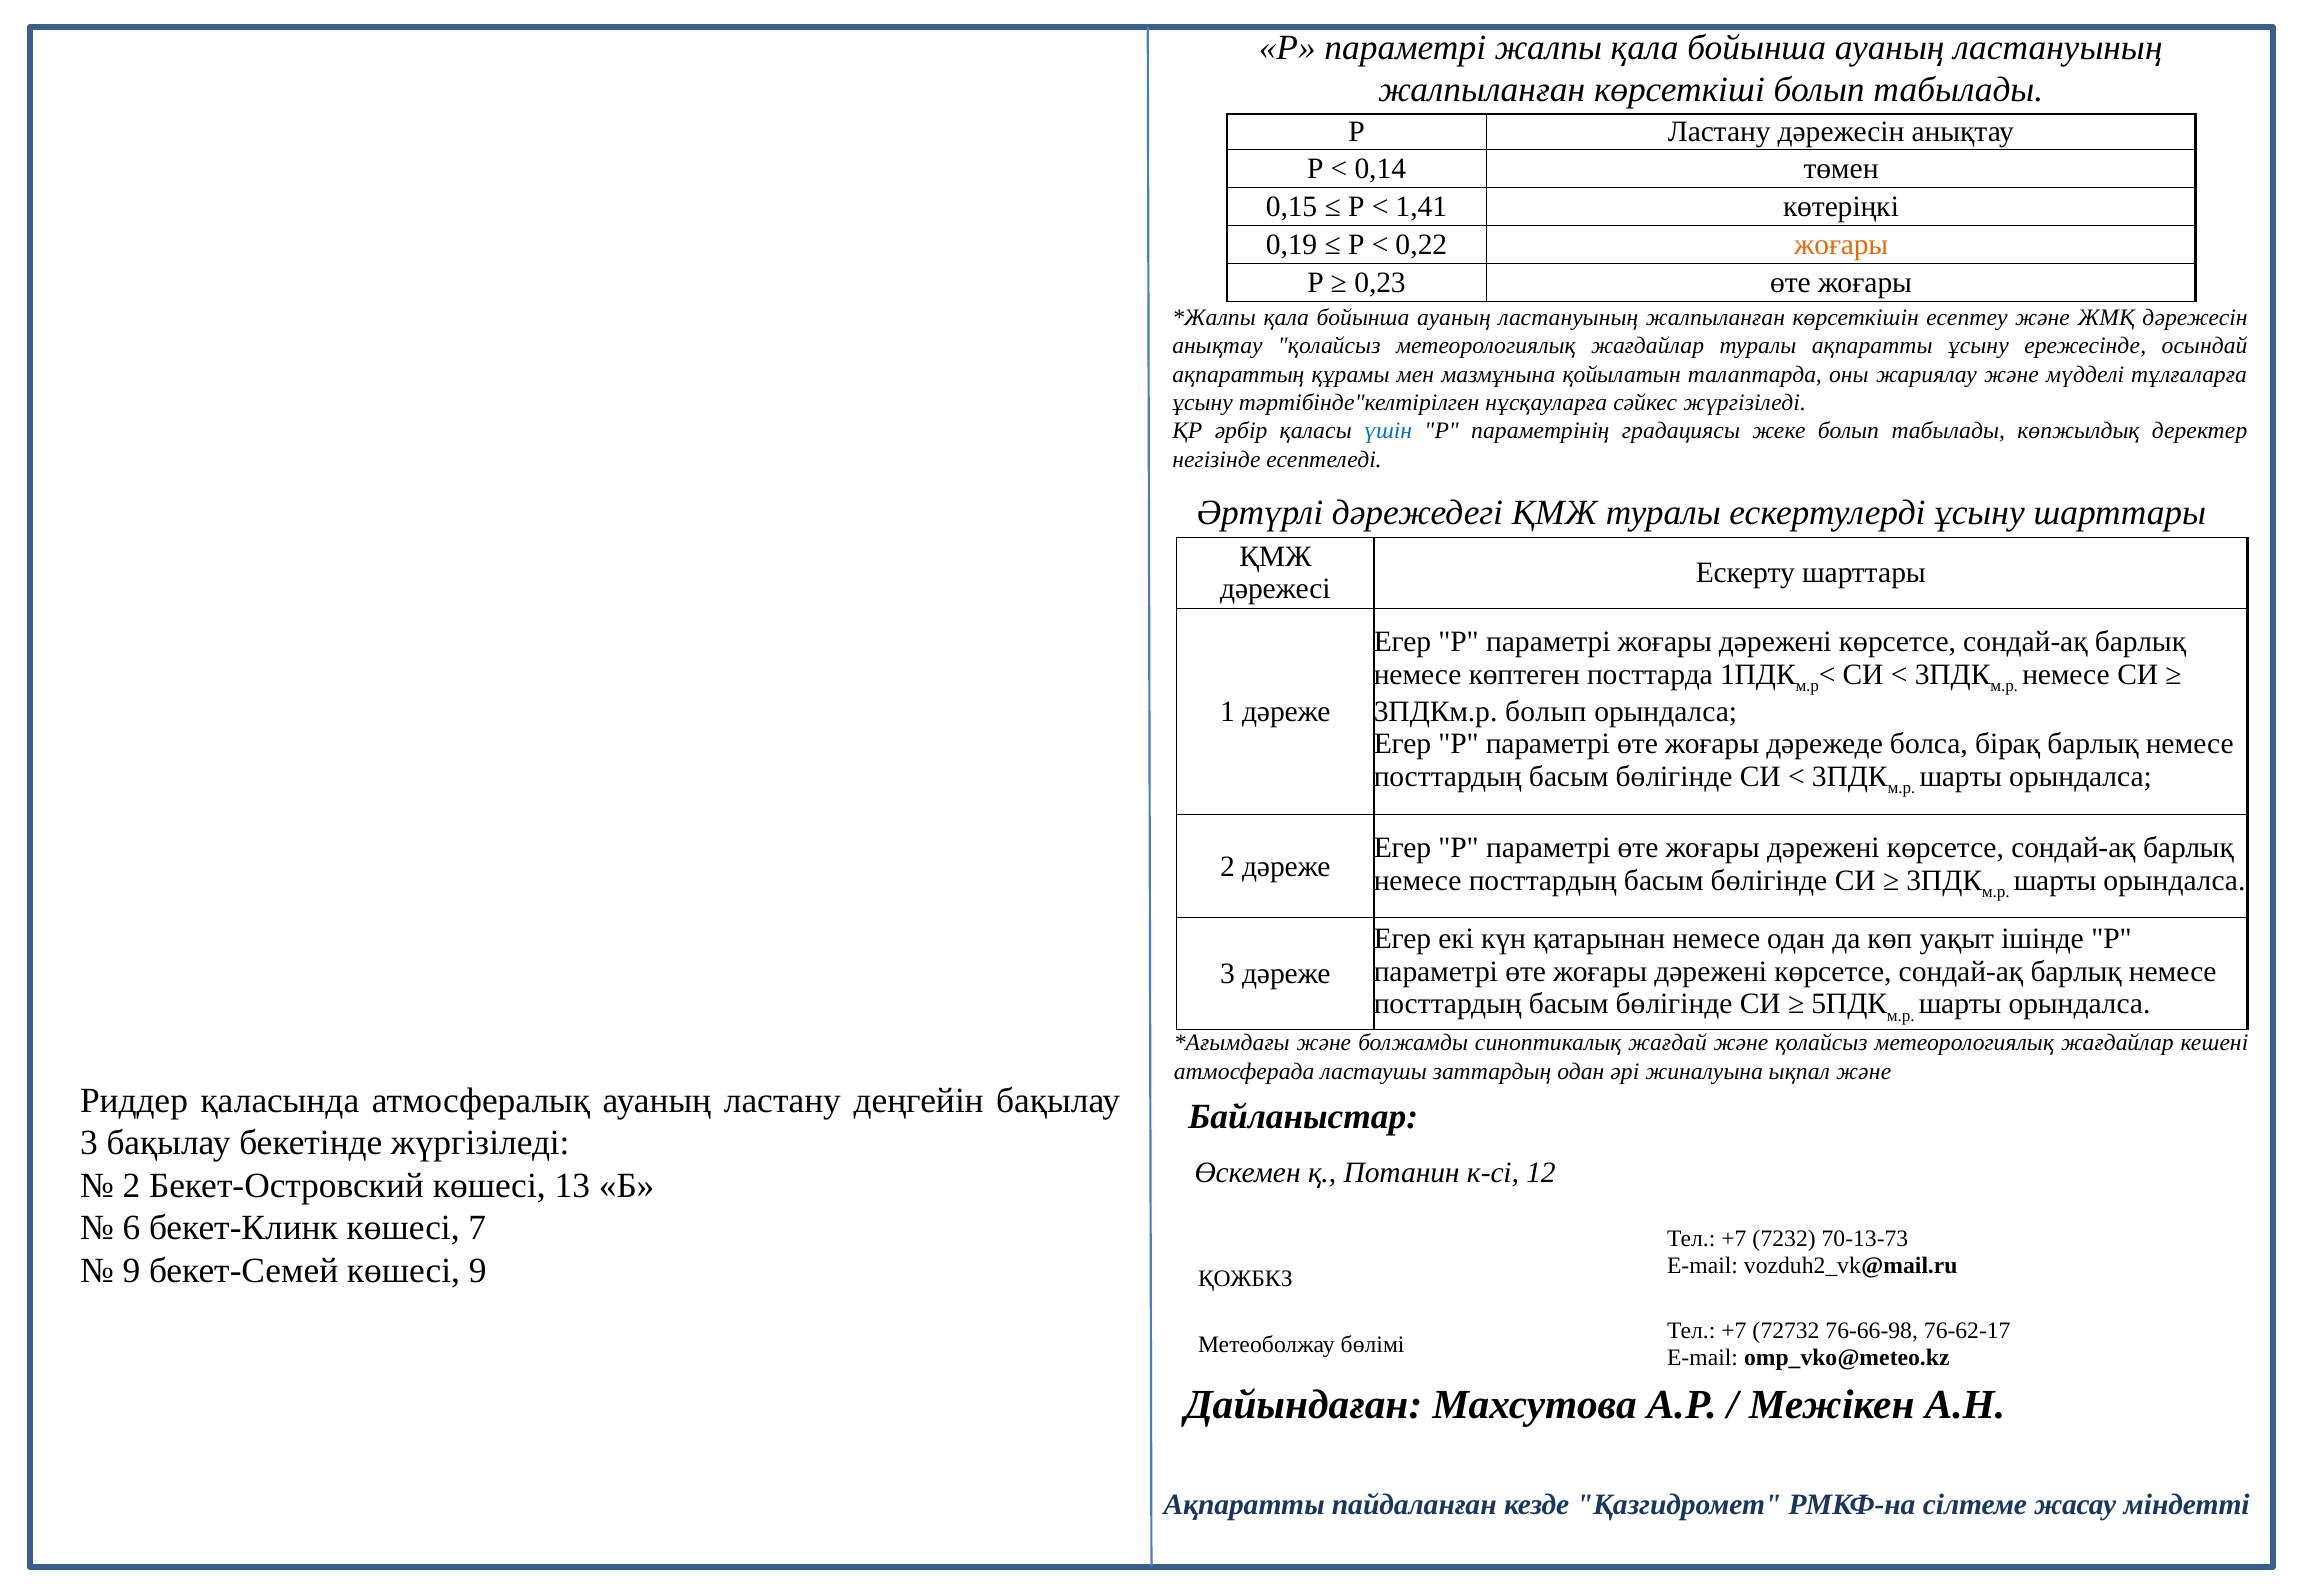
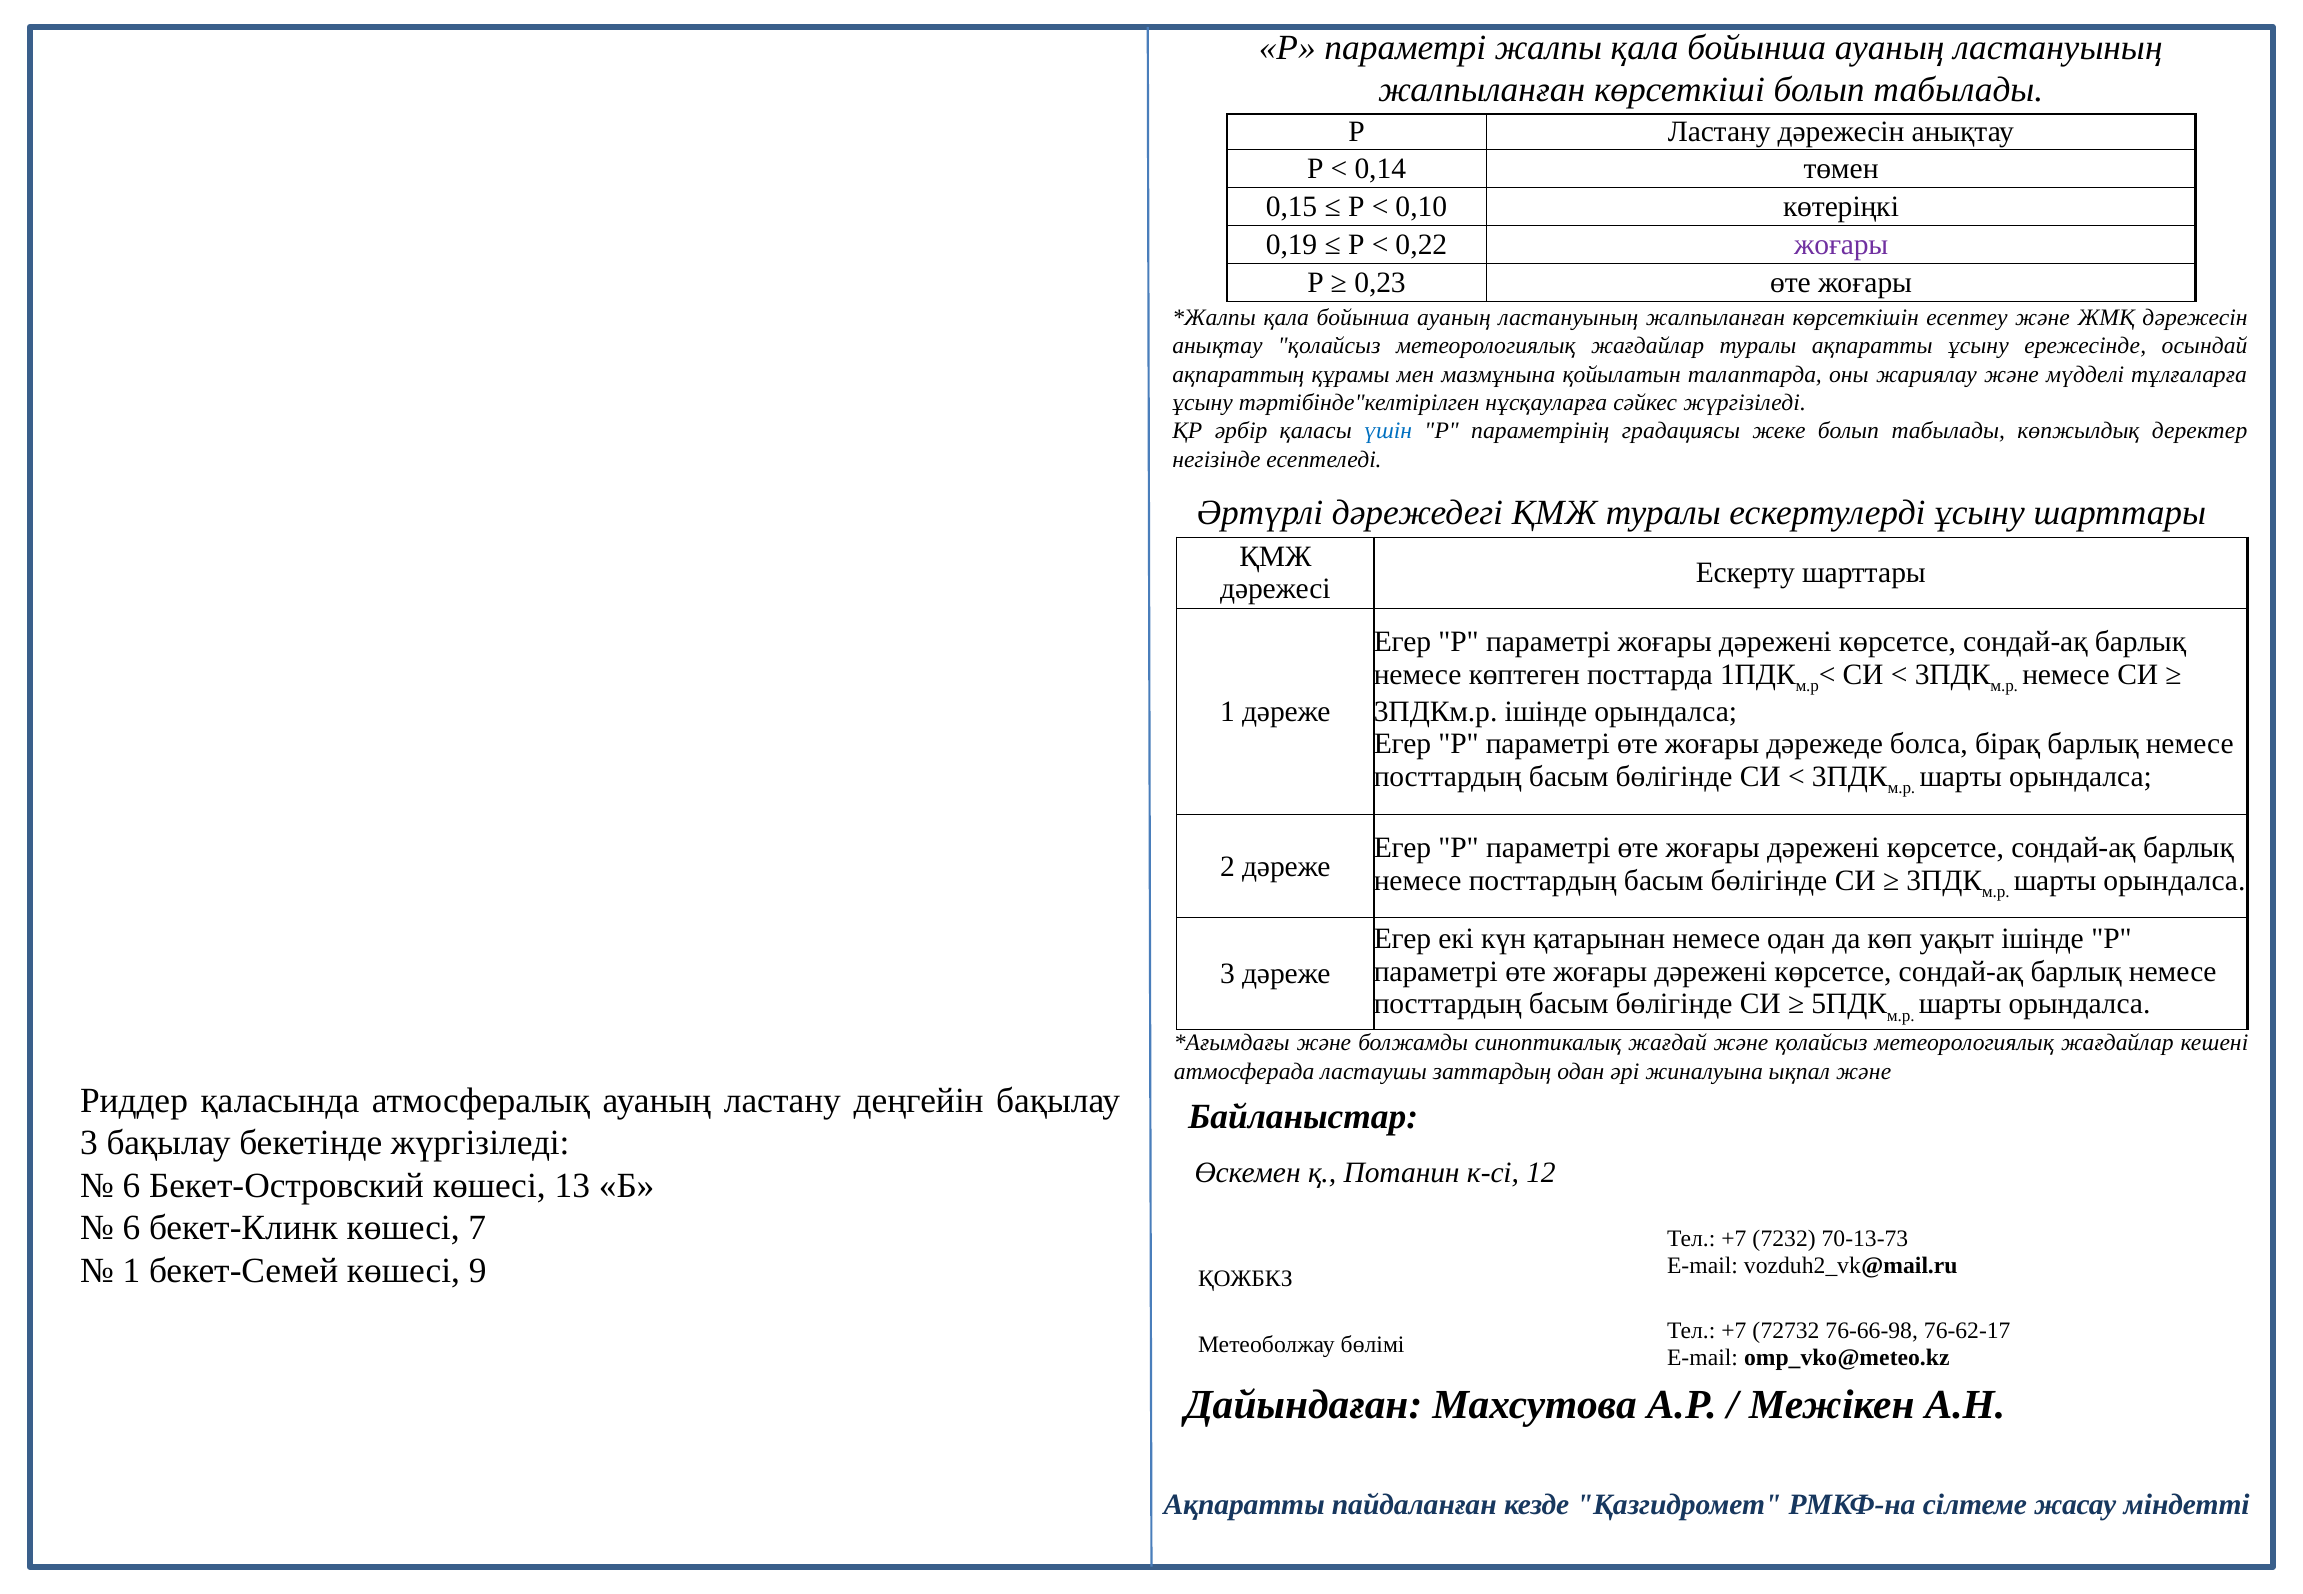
1,41: 1,41 -> 0,10
жоғары at (1841, 245) colour: orange -> purple
3ПДКм.р болып: болып -> ішінде
2 at (131, 1186): 2 -> 6
9 at (131, 1271): 9 -> 1
